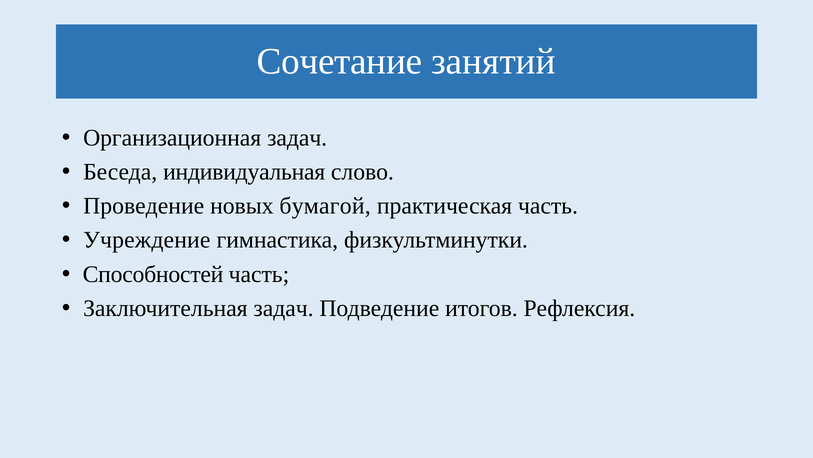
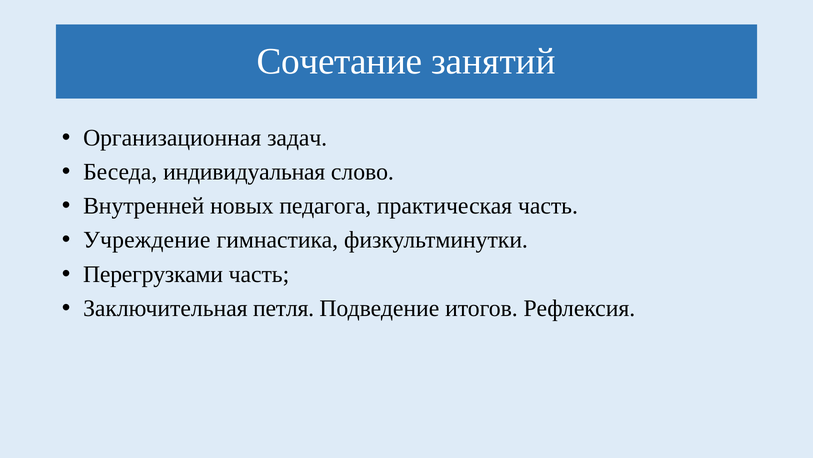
Проведение: Проведение -> Внутренней
бумагой: бумагой -> педагога
Способностей: Способностей -> Перегрузками
Заключительная задач: задач -> петля
